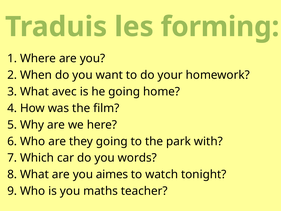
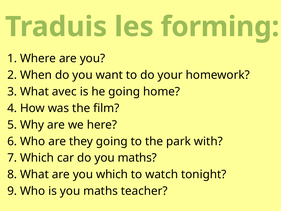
do you words: words -> maths
you aimes: aimes -> which
